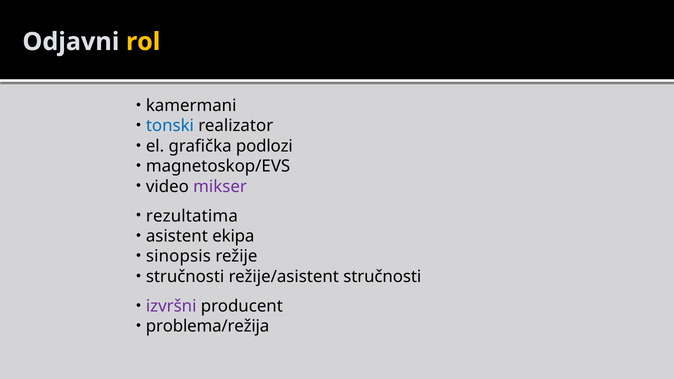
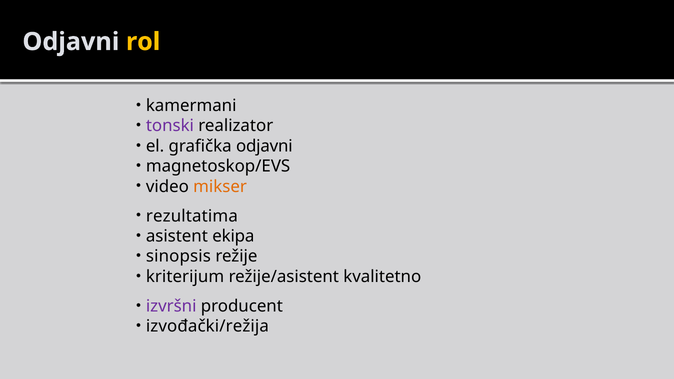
tonski colour: blue -> purple
grafička podlozi: podlozi -> odjavni
mikser colour: purple -> orange
stručnosti at (185, 277): stručnosti -> kriterijum
režije/asistent stručnosti: stručnosti -> kvalitetno
problema/režija: problema/režija -> izvođački/režija
